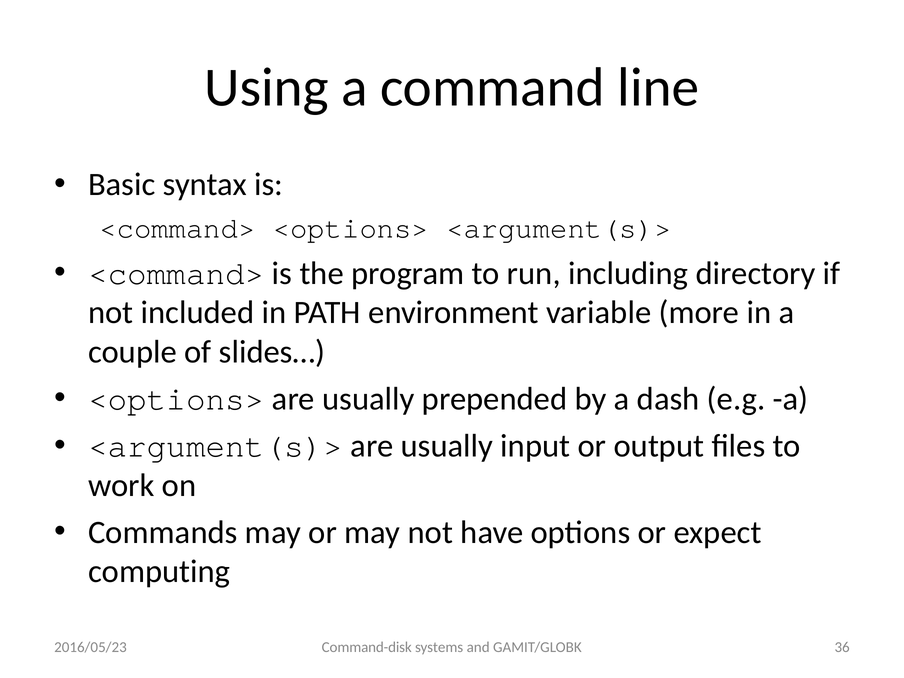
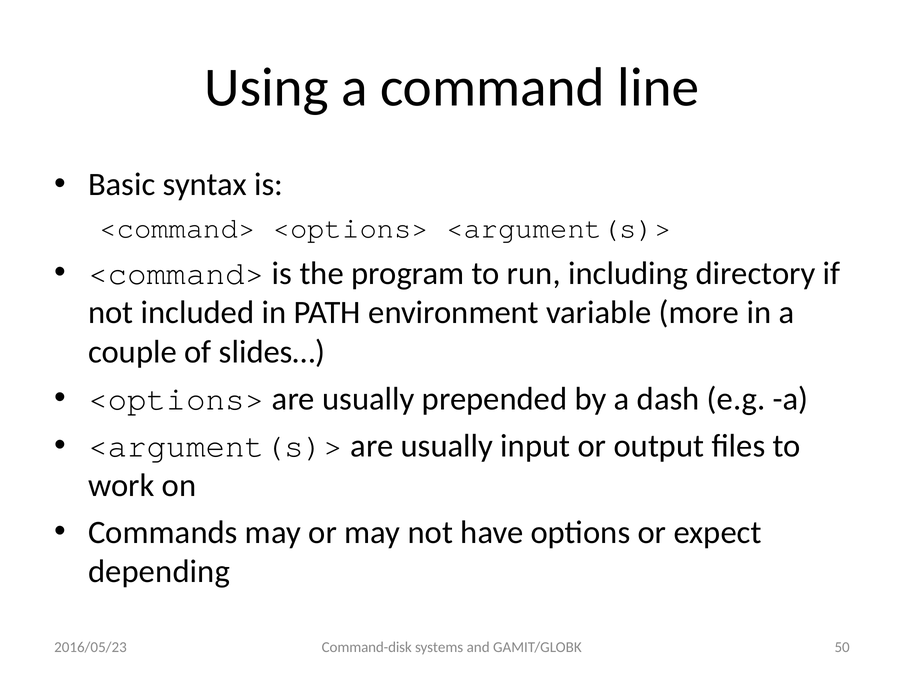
computing: computing -> depending
36: 36 -> 50
